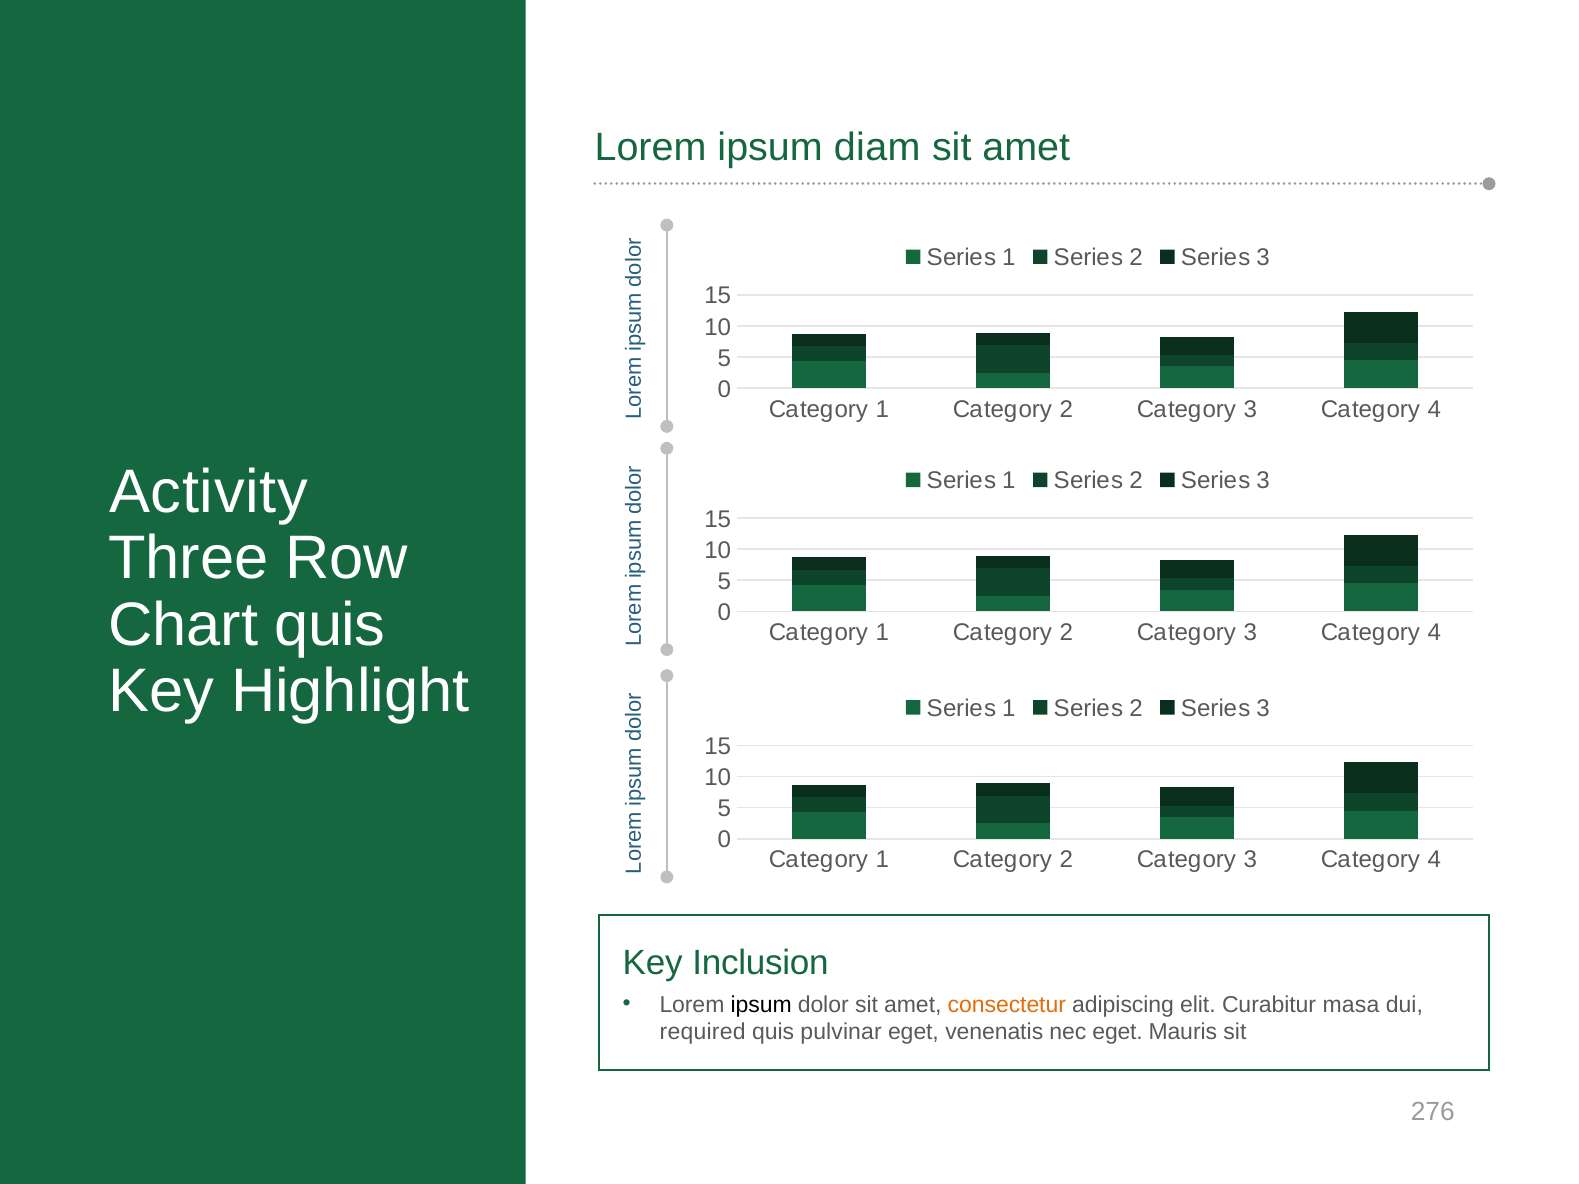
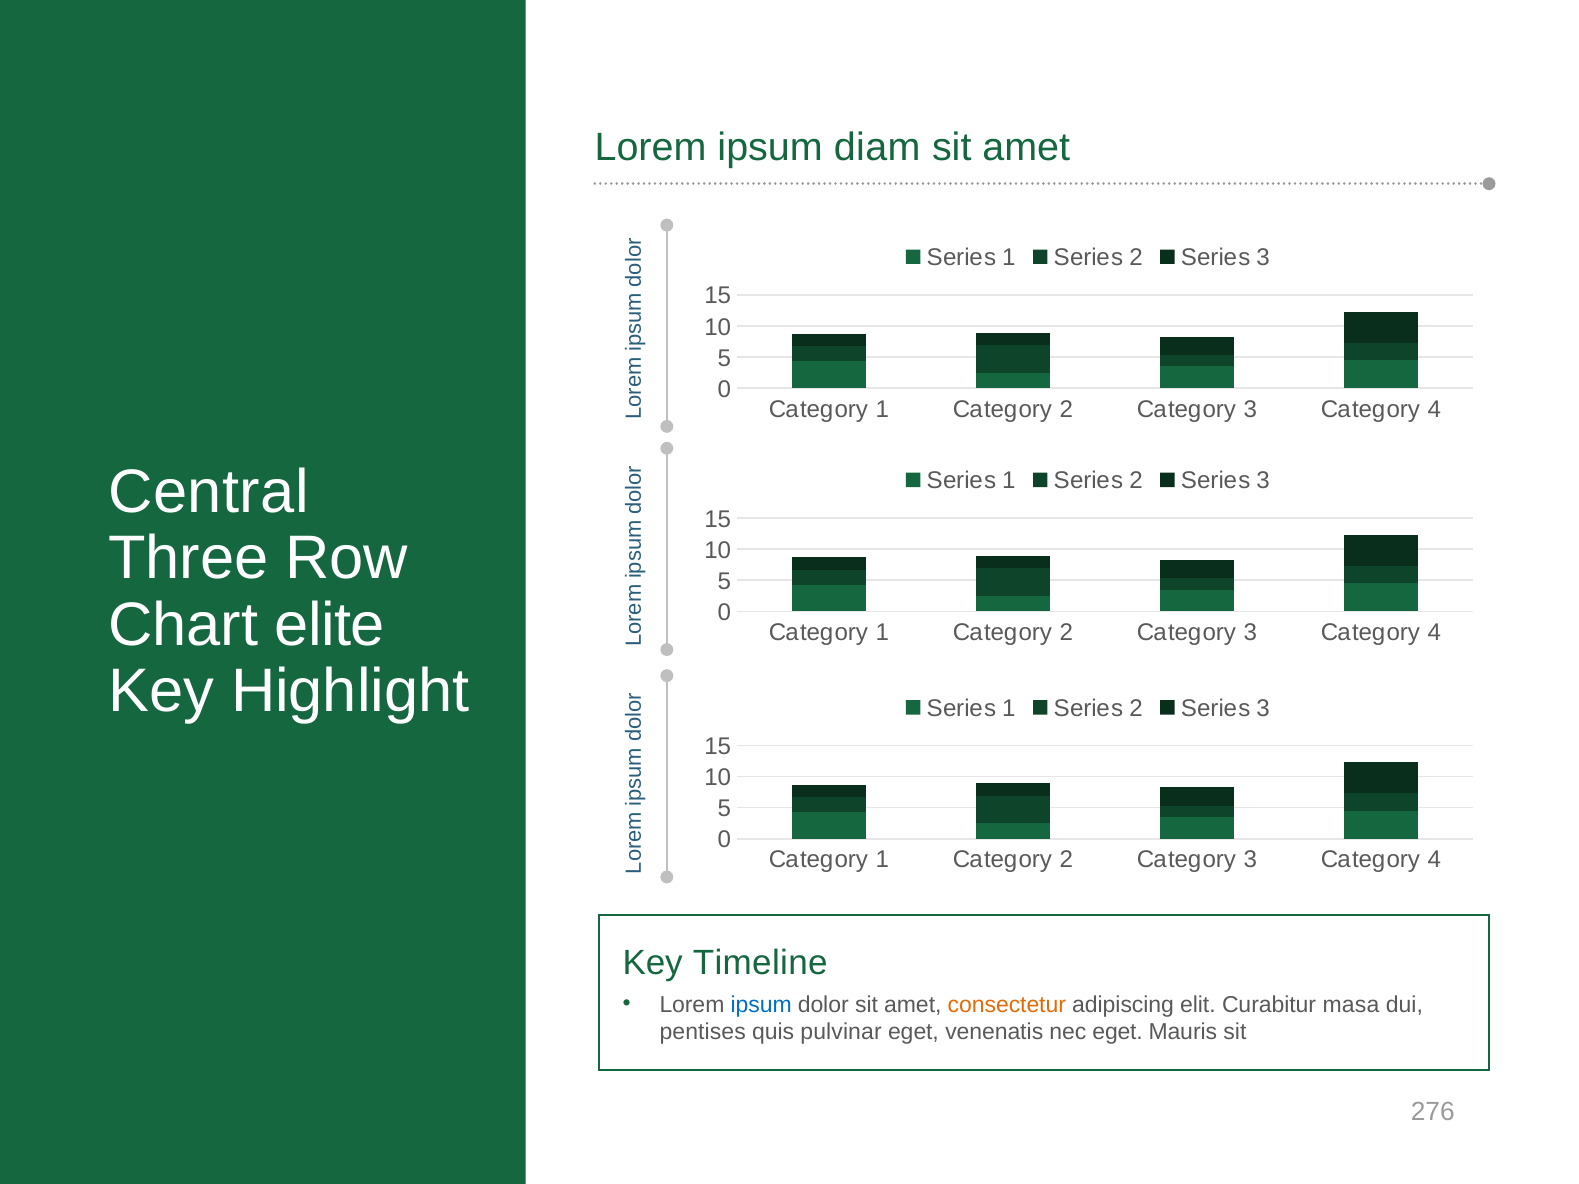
Activity: Activity -> Central
Chart quis: quis -> elite
Inclusion: Inclusion -> Timeline
ipsum at (761, 1005) colour: black -> blue
required: required -> pentises
